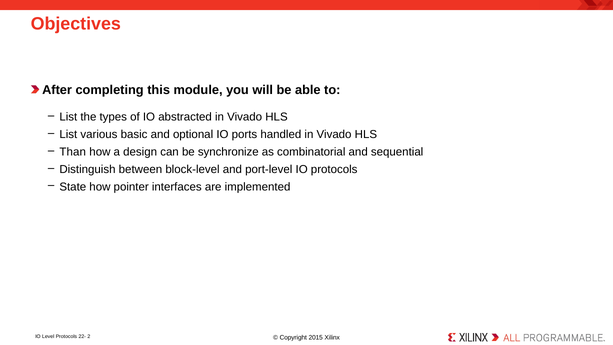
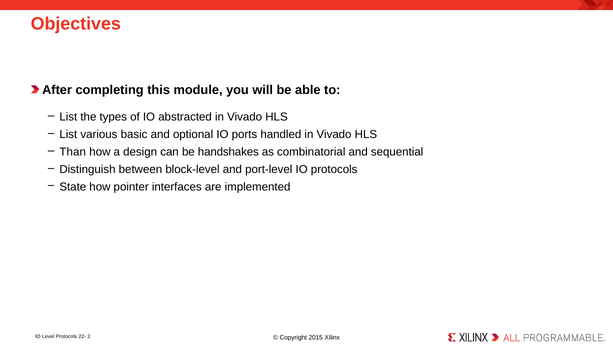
synchronize: synchronize -> handshakes
